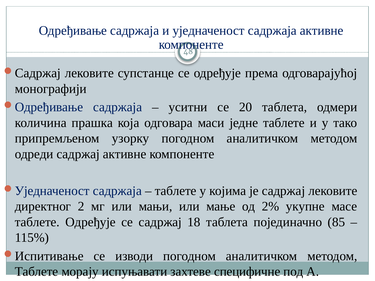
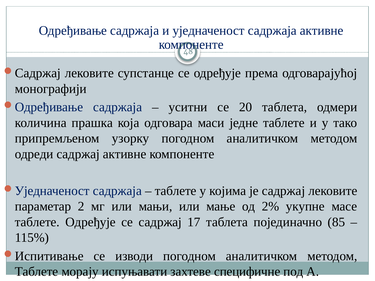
директног: директног -> параметар
18: 18 -> 17
